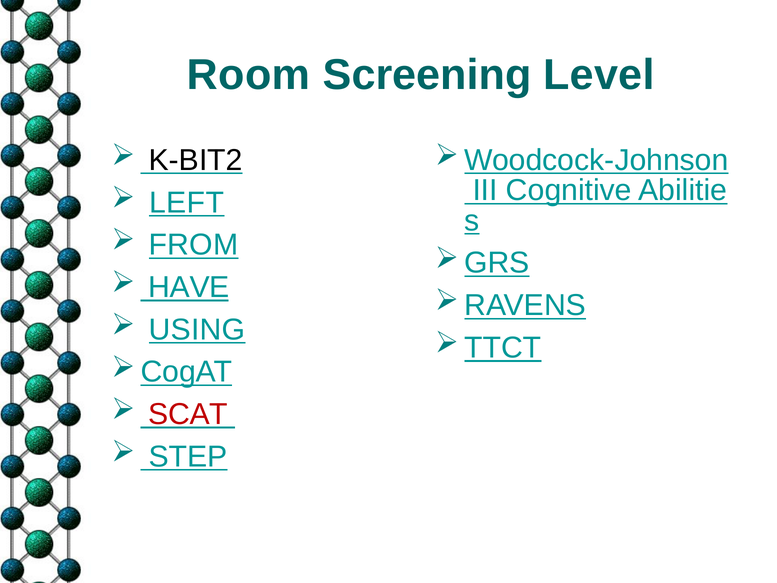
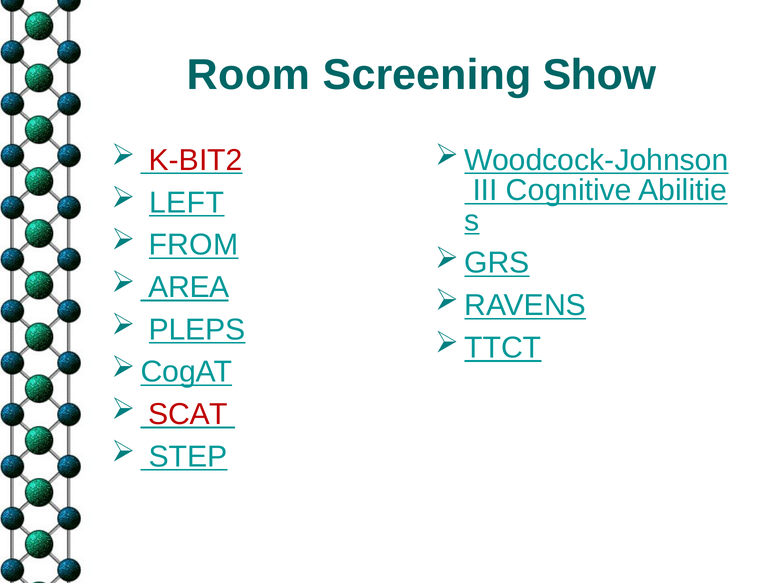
Level: Level -> Show
K-BIT2 colour: black -> red
HAVE: HAVE -> AREA
USING: USING -> PLEPS
